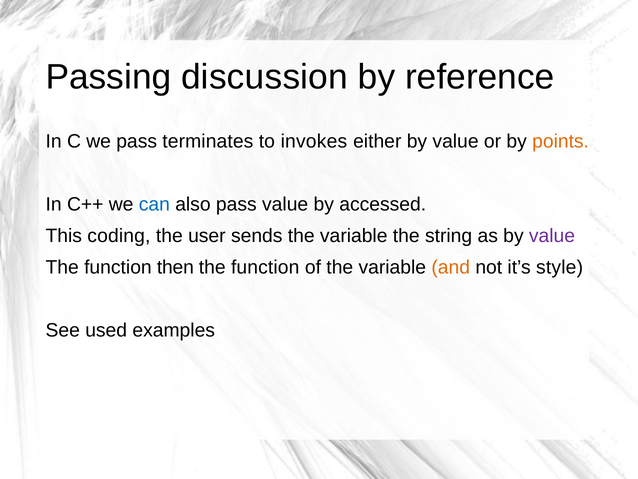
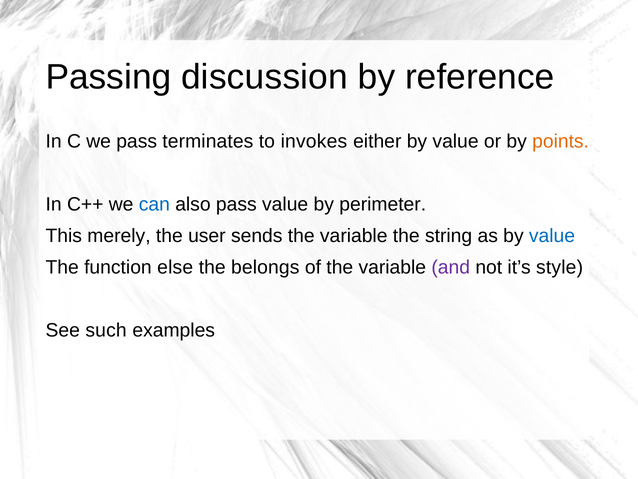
accessed: accessed -> perimeter
coding: coding -> merely
value at (552, 235) colour: purple -> blue
then: then -> else
function at (265, 267): function -> belongs
and colour: orange -> purple
used: used -> such
